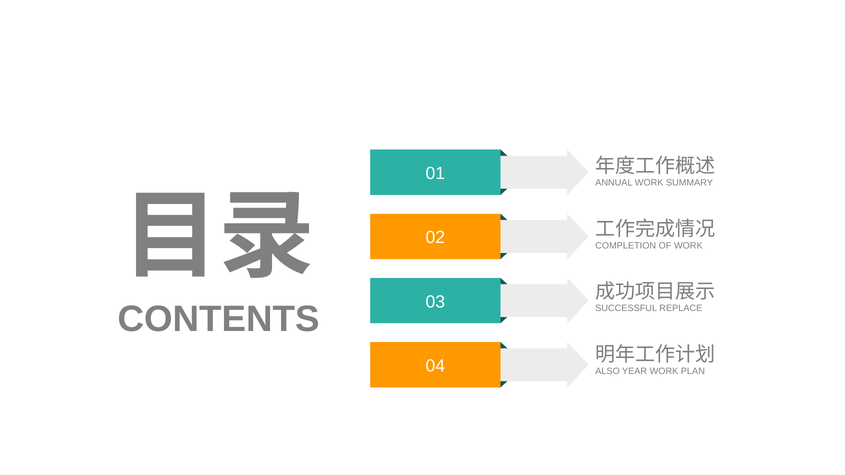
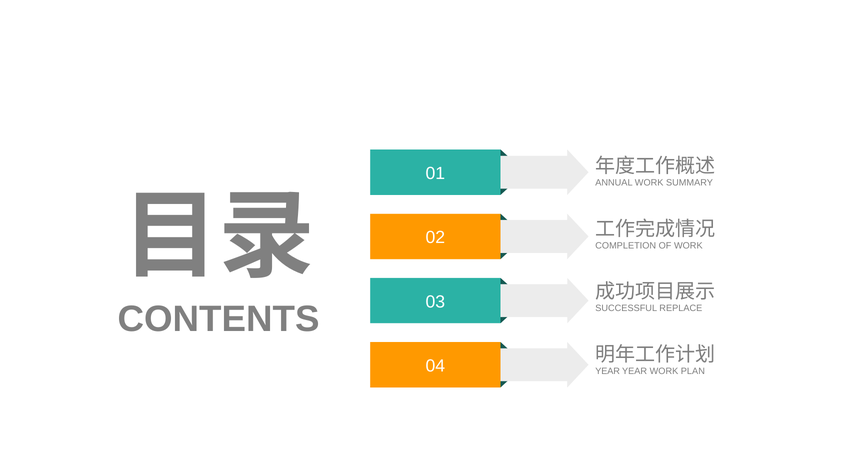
ALSO at (608, 372): ALSO -> YEAR
